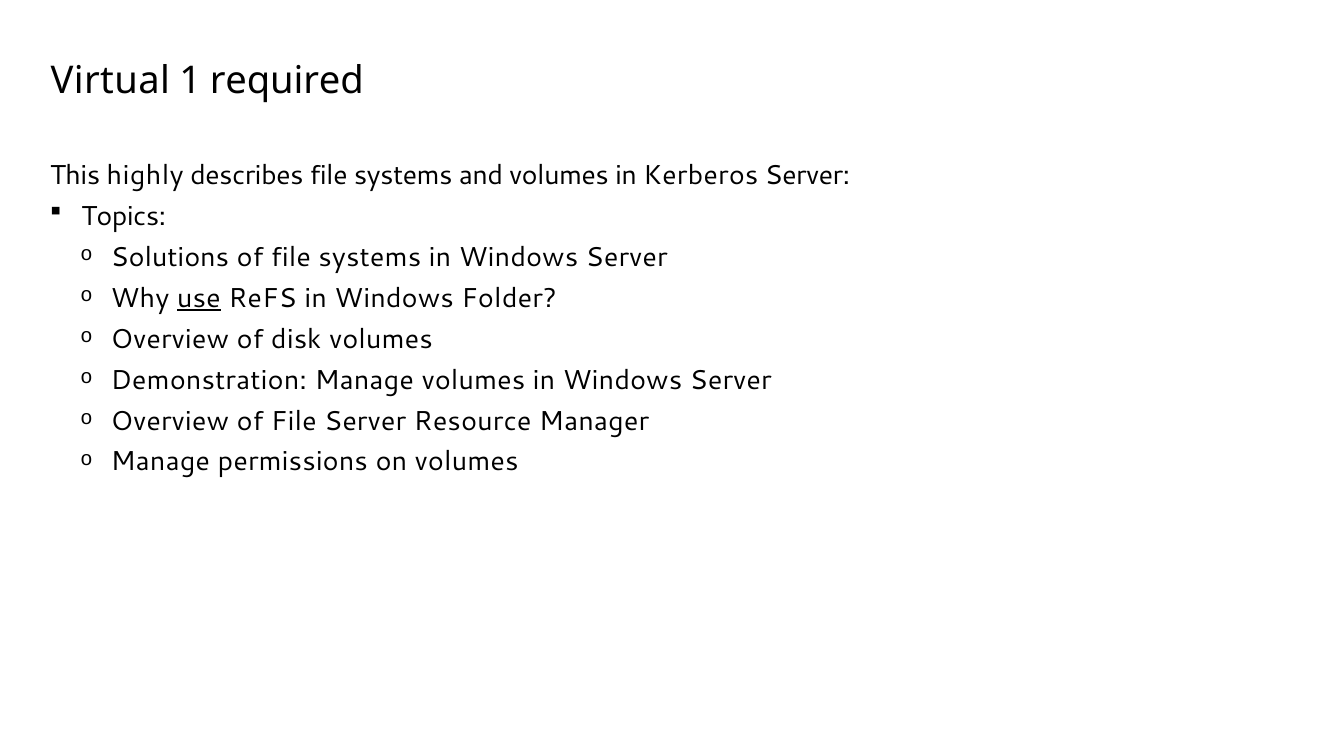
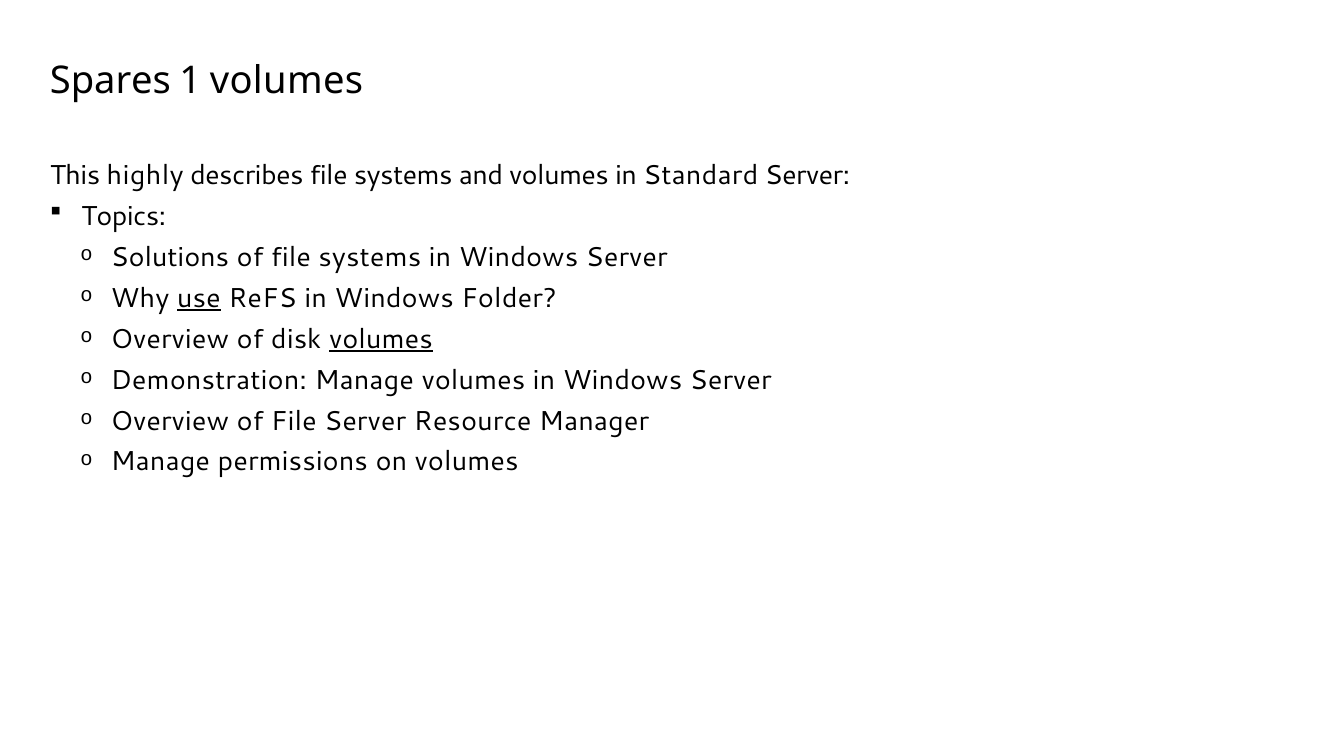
Virtual: Virtual -> Spares
1 required: required -> volumes
Kerberos: Kerberos -> Standard
volumes at (381, 339) underline: none -> present
